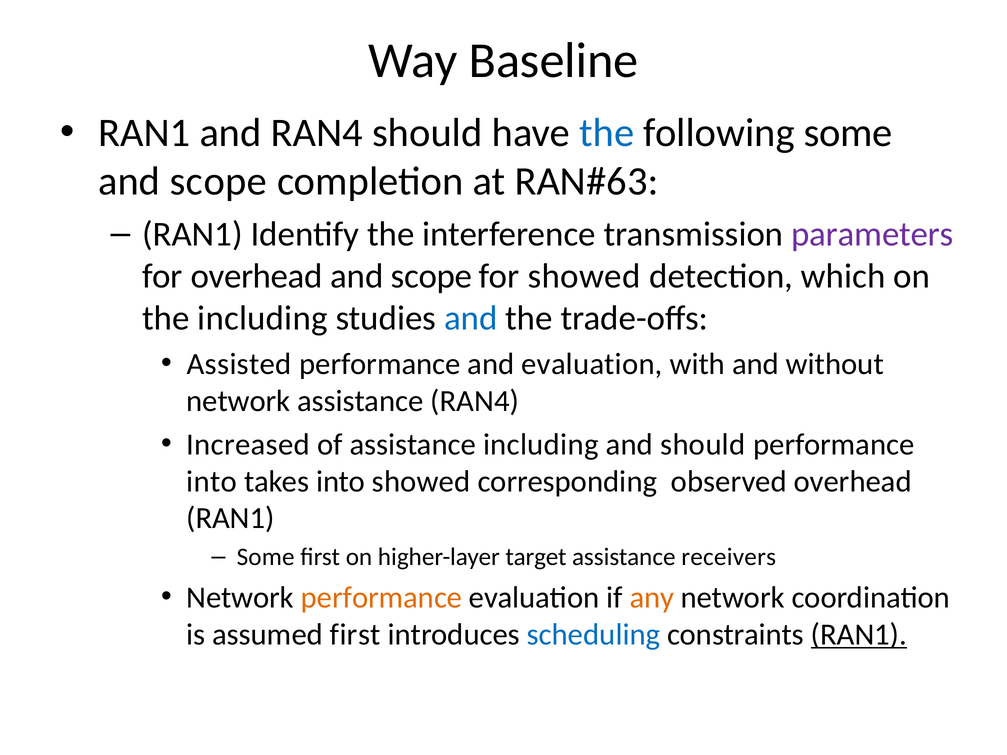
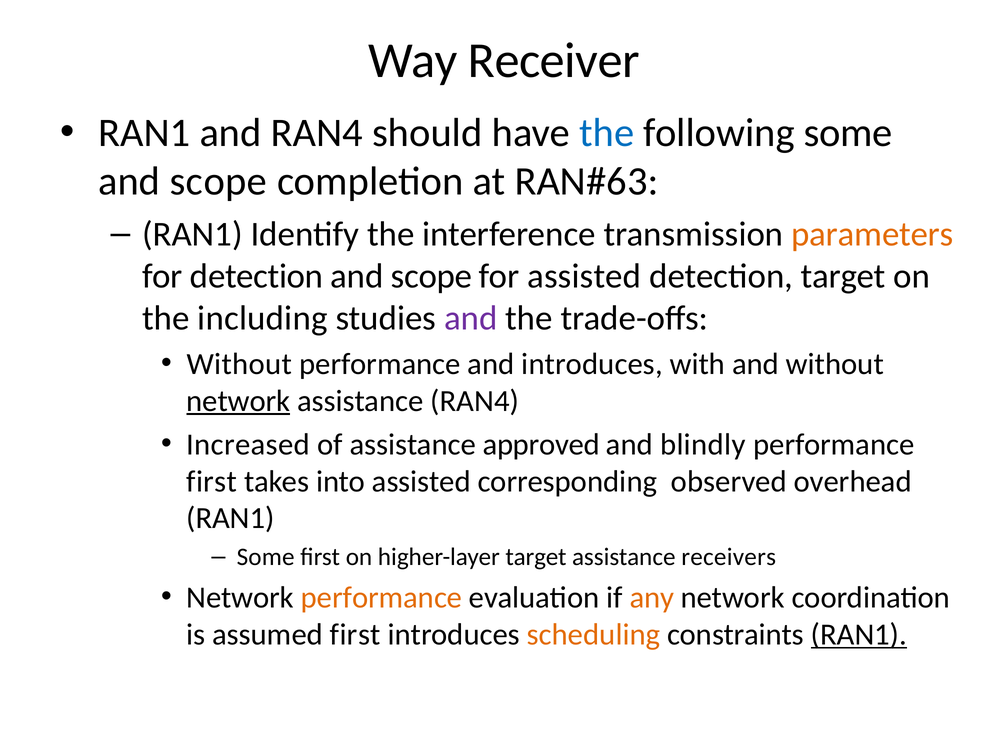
Baseline: Baseline -> Receiver
parameters colour: purple -> orange
for overhead: overhead -> detection
for showed: showed -> assisted
detection which: which -> target
and at (471, 318) colour: blue -> purple
Assisted at (239, 364): Assisted -> Without
and evaluation: evaluation -> introduces
network at (238, 401) underline: none -> present
assistance including: including -> approved
and should: should -> blindly
into at (212, 482): into -> first
into showed: showed -> assisted
scheduling colour: blue -> orange
